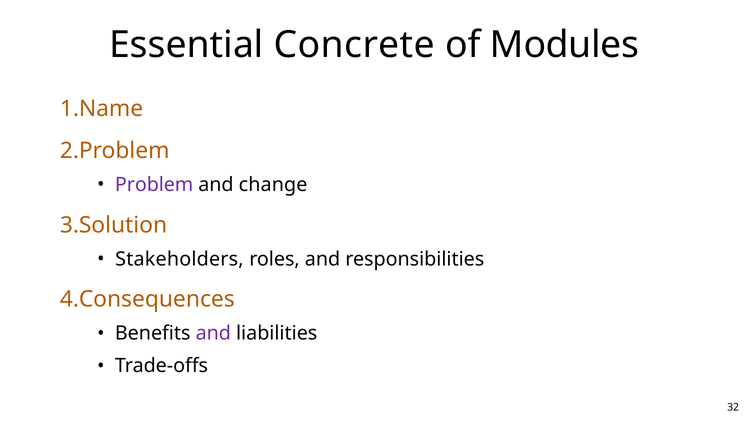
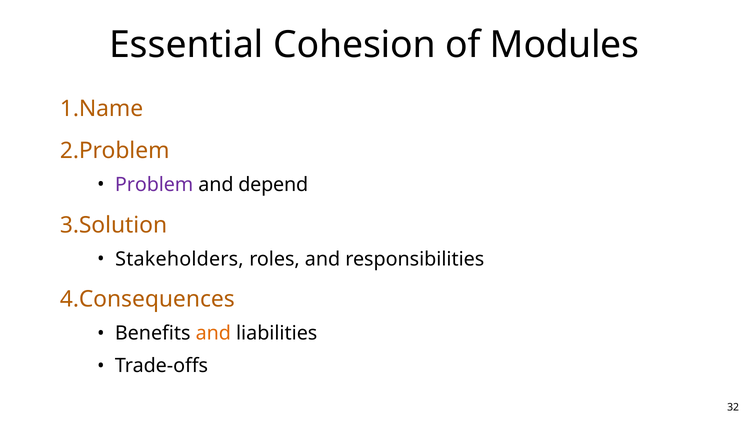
Concrete: Concrete -> Cohesion
change: change -> depend
and at (213, 333) colour: purple -> orange
